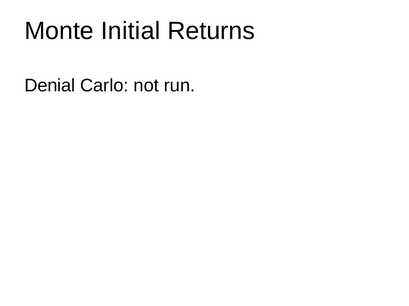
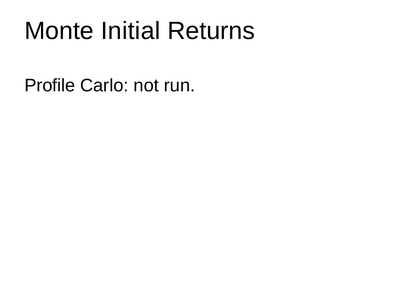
Denial: Denial -> Profile
